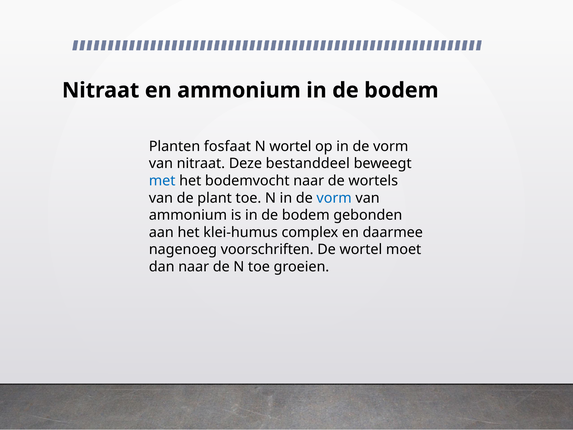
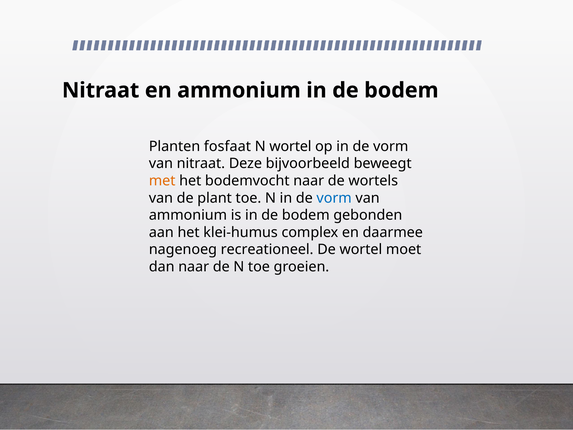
bestanddeel: bestanddeel -> bijvoorbeeld
met colour: blue -> orange
voorschriften: voorschriften -> recreationeel
